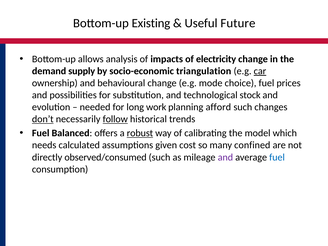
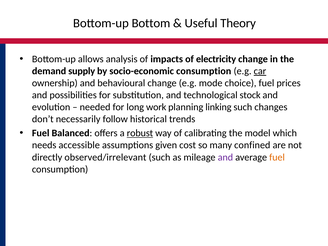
Existing: Existing -> Bottom
Future: Future -> Theory
socio-economic triangulation: triangulation -> consumption
afford: afford -> linking
don’t underline: present -> none
follow underline: present -> none
calculated: calculated -> accessible
observed/consumed: observed/consumed -> observed/irrelevant
fuel at (277, 157) colour: blue -> orange
